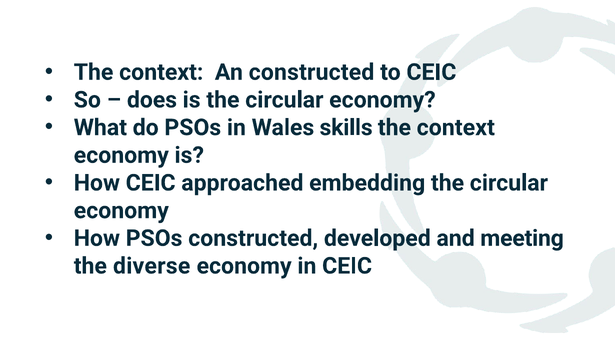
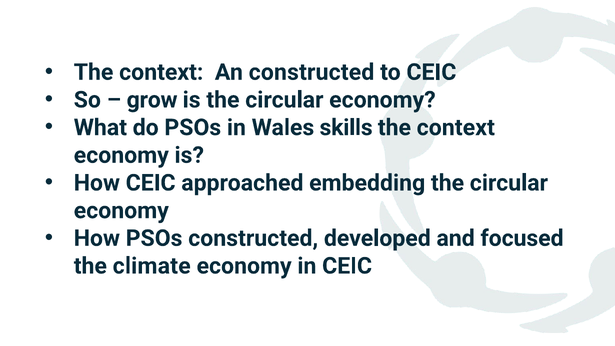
does: does -> grow
meeting: meeting -> focused
diverse: diverse -> climate
